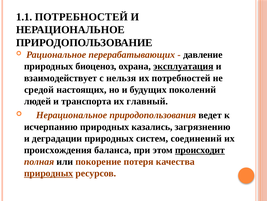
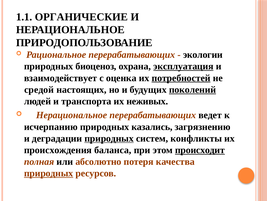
1.1 ПОТРЕБНОСТЕЙ: ПОТРЕБНОСТЕЙ -> ОРГАНИЧЕСКИЕ
давление: давление -> экологии
нельзя: нельзя -> оценка
потребностей at (181, 78) underline: none -> present
поколений underline: none -> present
главный: главный -> неживых
Нерациональное природопользования: природопользования -> перерабатывающих
природных at (109, 138) underline: none -> present
соединений: соединений -> конфликты
покорение: покорение -> абсолютно
